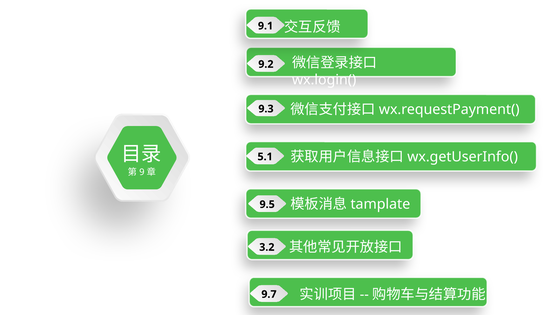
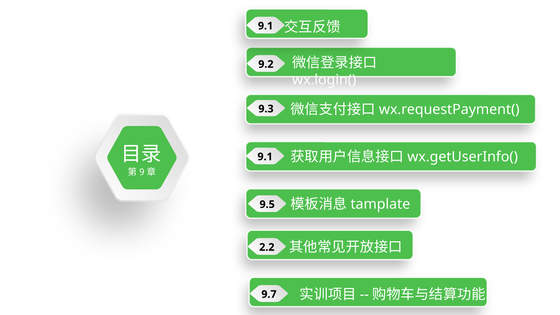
5.1 at (265, 157): 5.1 -> 9.1
3.2: 3.2 -> 2.2
